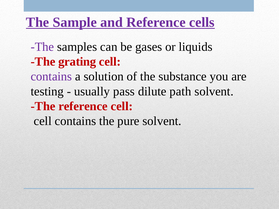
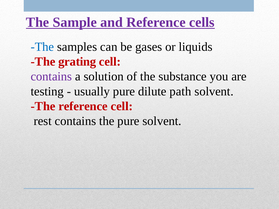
The at (42, 47) colour: purple -> blue
usually pass: pass -> pure
cell at (43, 121): cell -> rest
